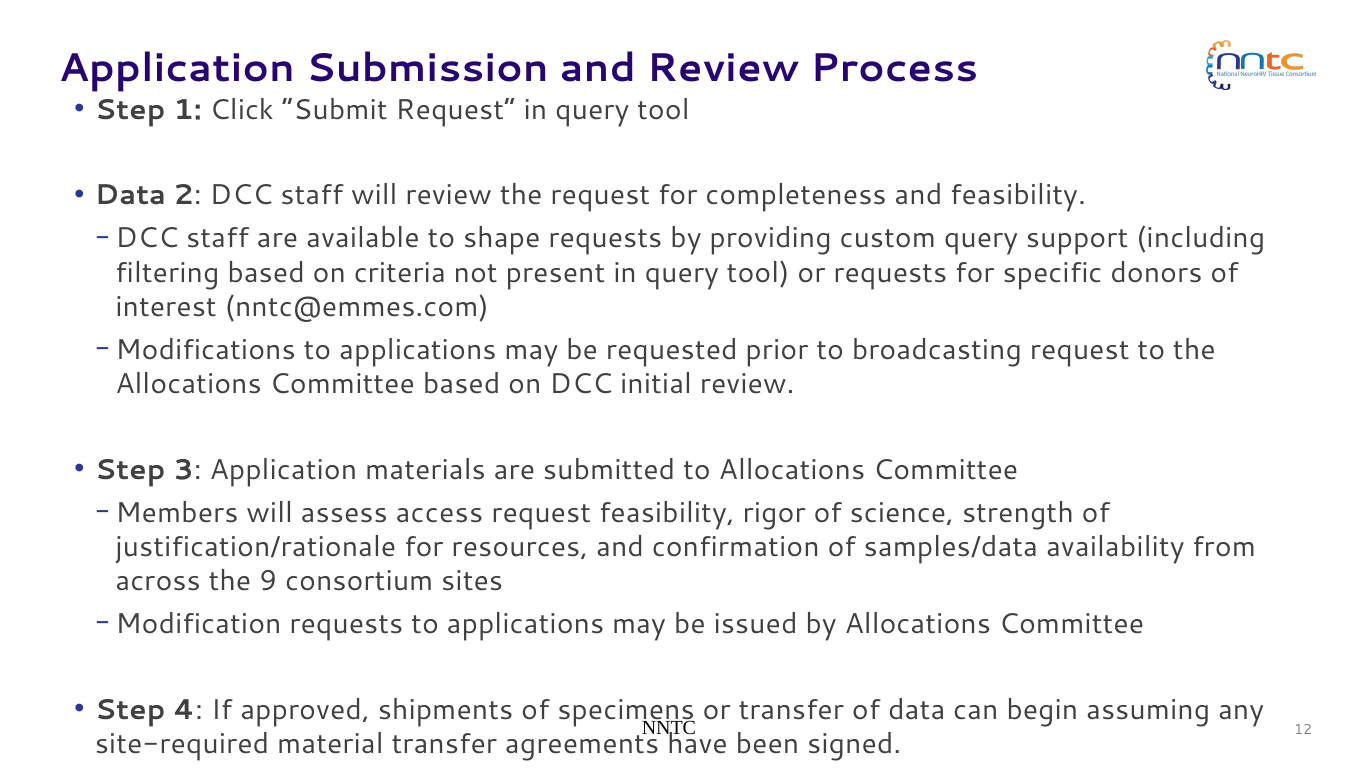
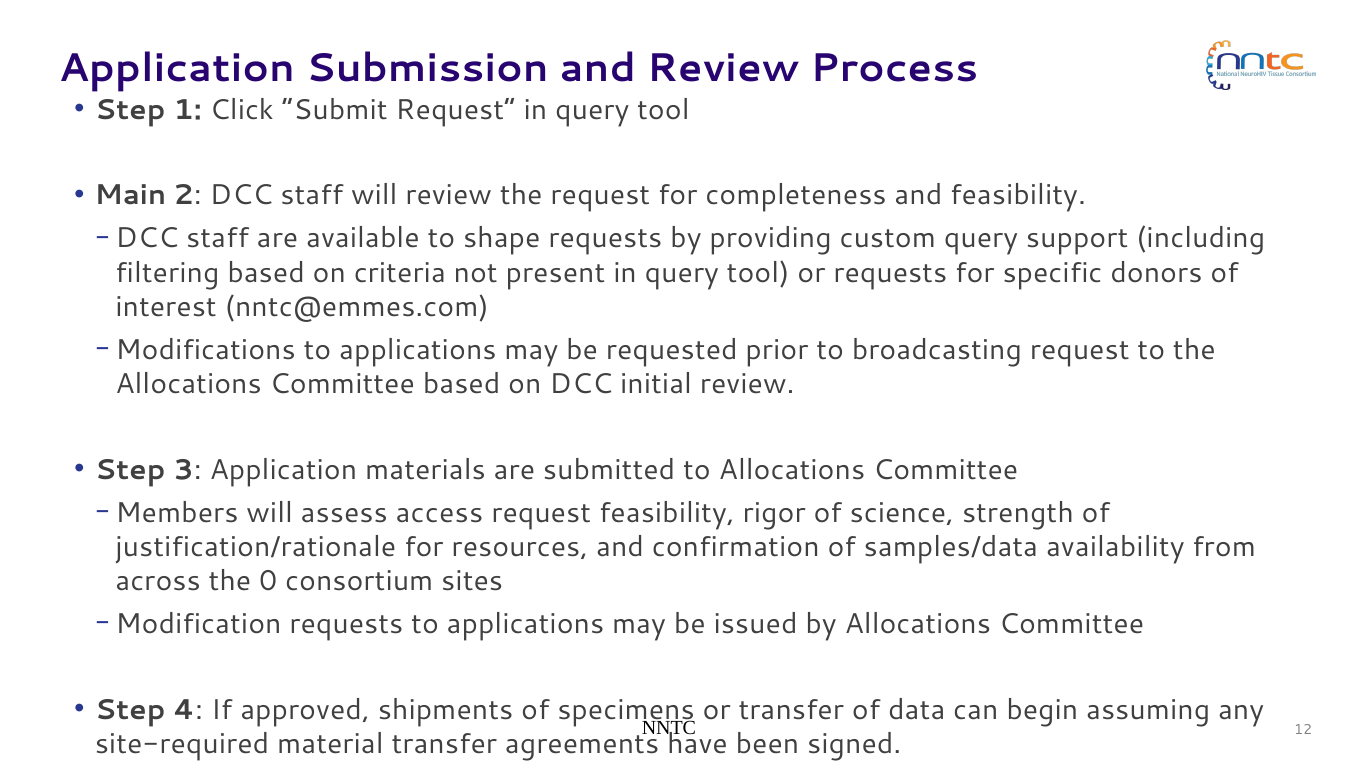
Data at (130, 196): Data -> Main
9: 9 -> 0
